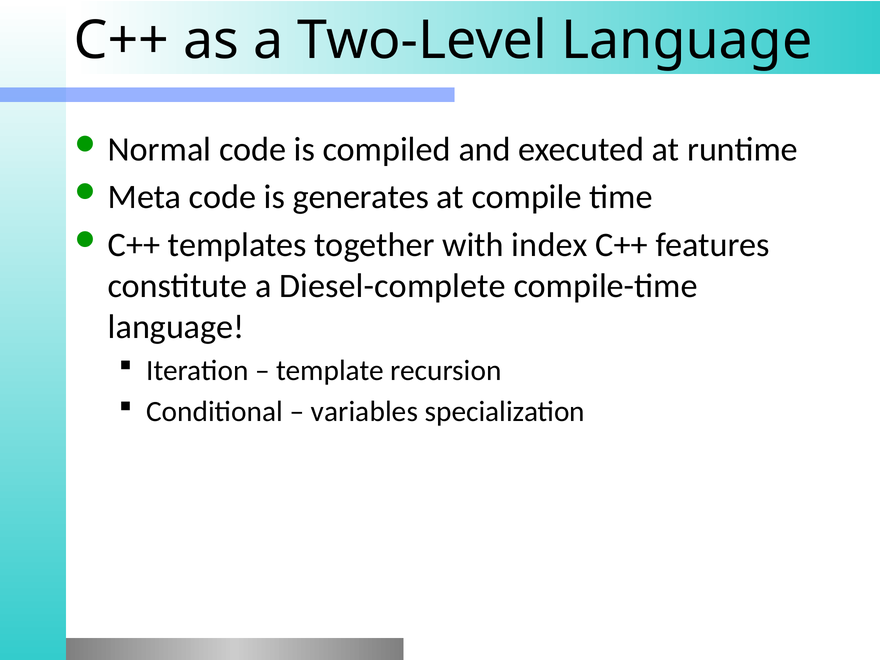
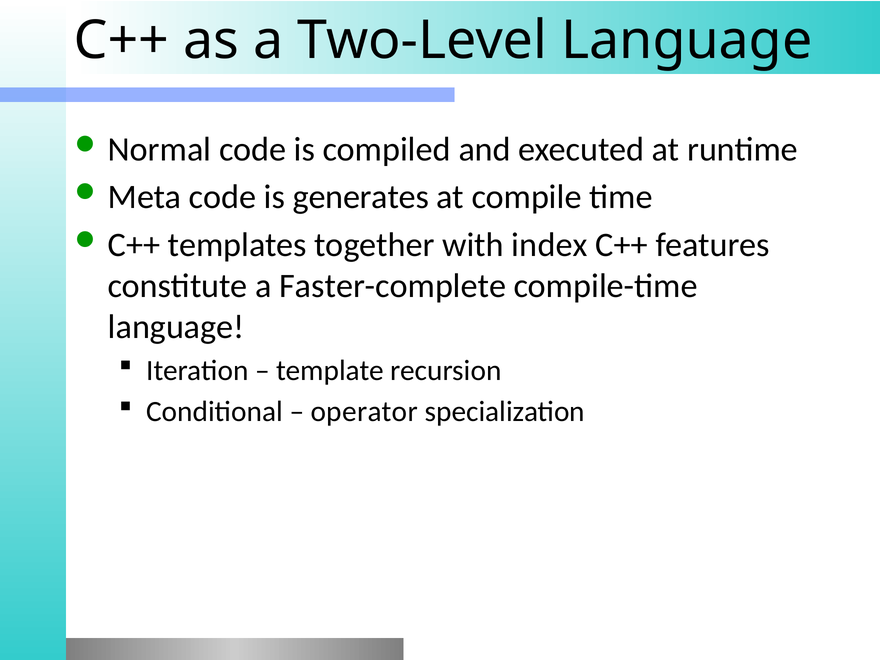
Diesel-complete: Diesel-complete -> Faster-complete
variables: variables -> operator
